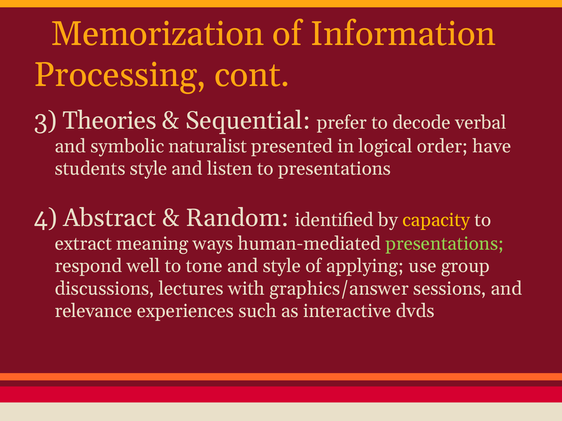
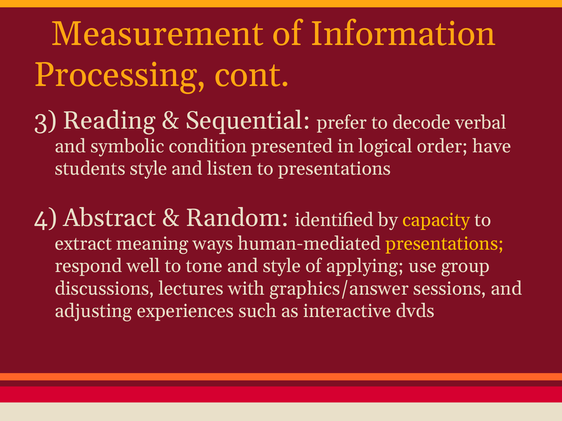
Memorization: Memorization -> Measurement
Theories: Theories -> Reading
naturalist: naturalist -> condition
presentations at (445, 244) colour: light green -> yellow
relevance: relevance -> adjusting
